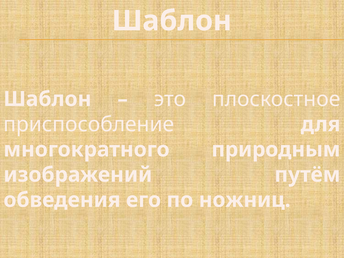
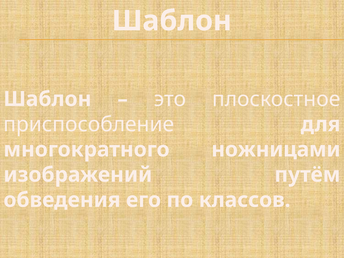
природным: природным -> ножницами
ножниц: ножниц -> классов
